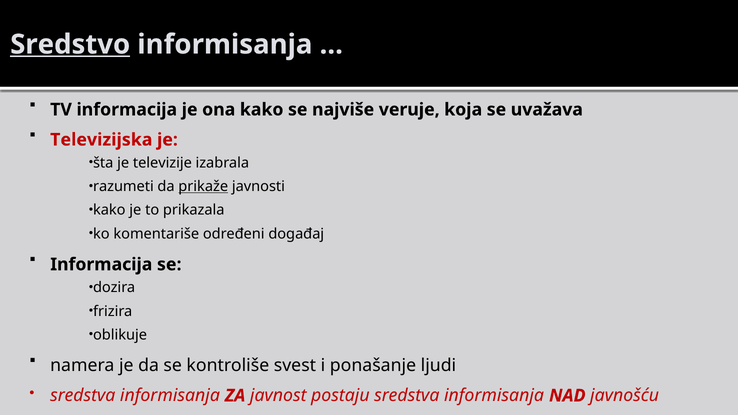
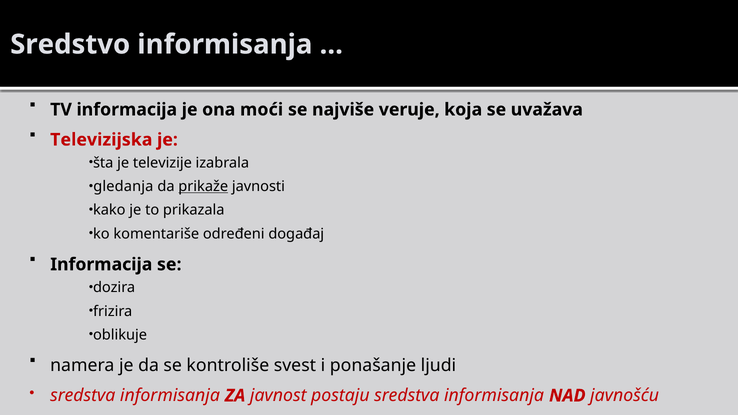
Sredstvo underline: present -> none
ona kako: kako -> moći
razumeti: razumeti -> gledanja
